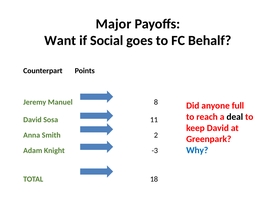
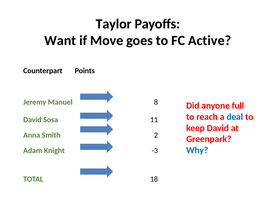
Major: Major -> Taylor
Social: Social -> Move
Behalf: Behalf -> Active
deal colour: black -> blue
